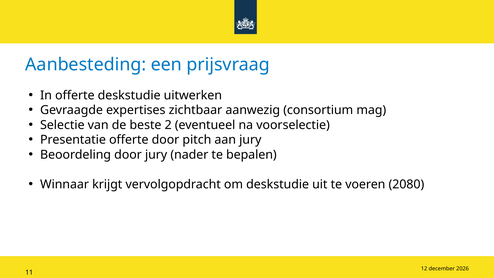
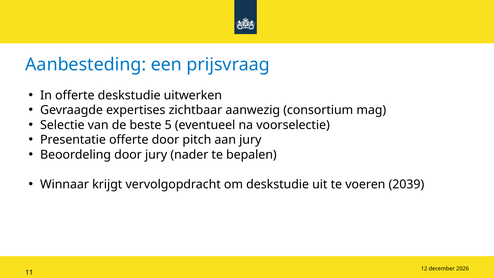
2: 2 -> 5
2080: 2080 -> 2039
